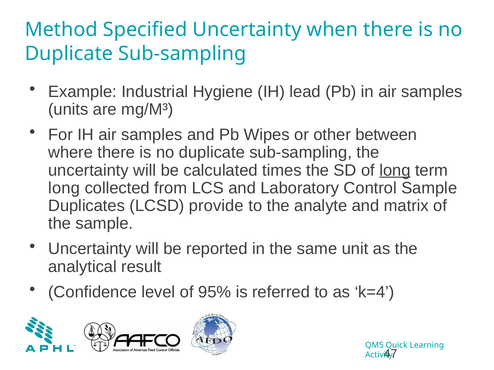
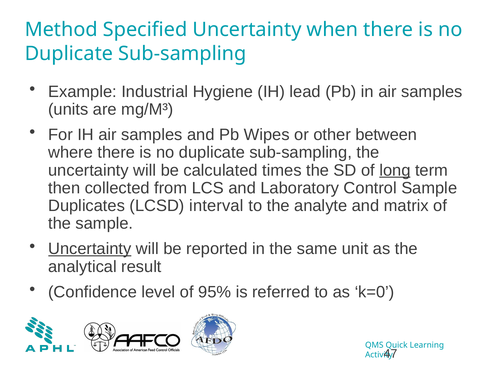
long at (64, 188): long -> then
provide: provide -> interval
Uncertainty at (90, 249) underline: none -> present
k=4: k=4 -> k=0
